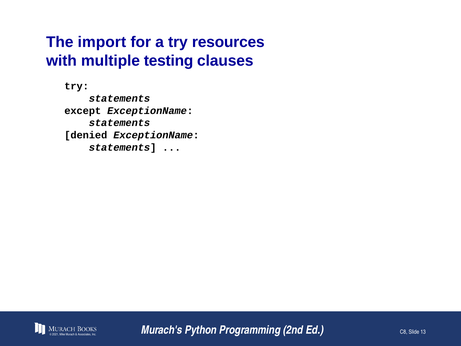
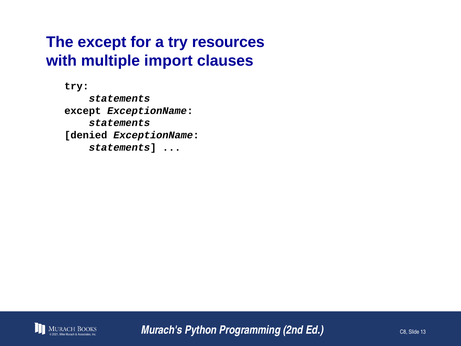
The import: import -> except
testing: testing -> import
